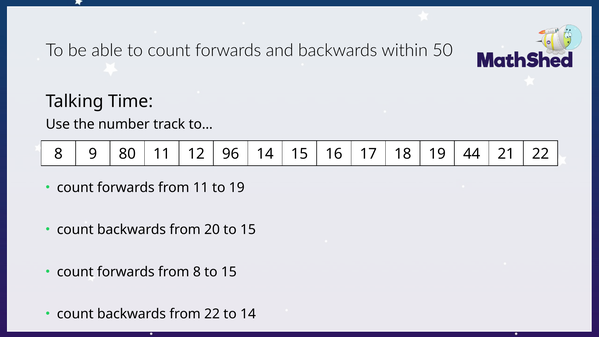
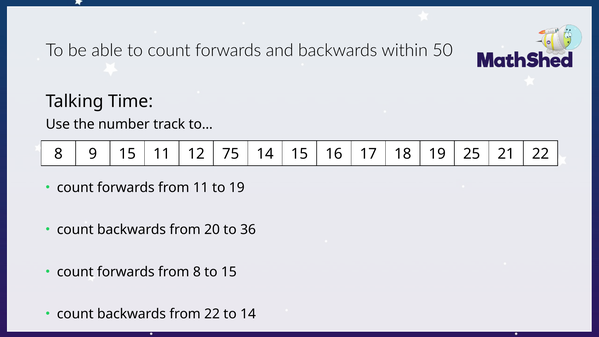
9 80: 80 -> 15
96: 96 -> 75
44: 44 -> 25
20 to 15: 15 -> 36
